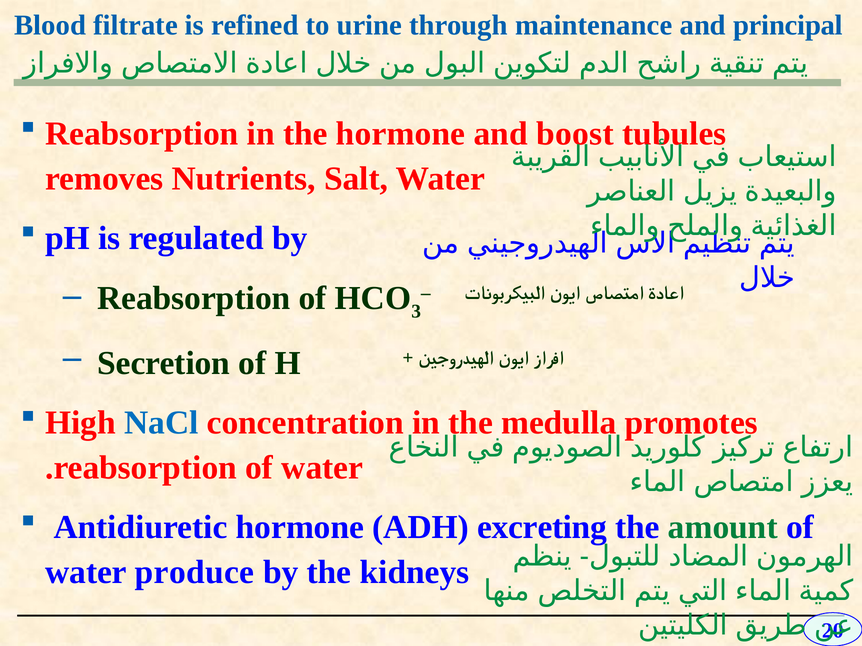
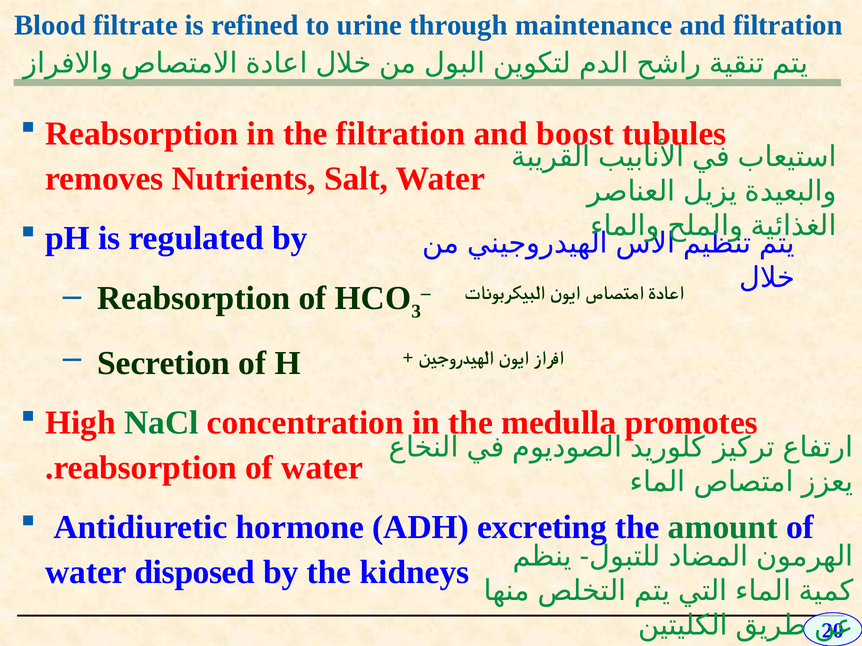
and principal: principal -> filtration
the hormone: hormone -> filtration
NaCl colour: blue -> green
produce: produce -> disposed
